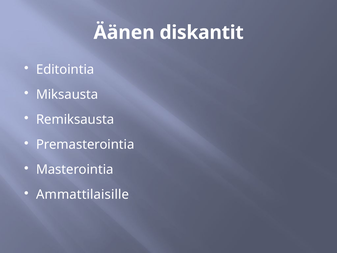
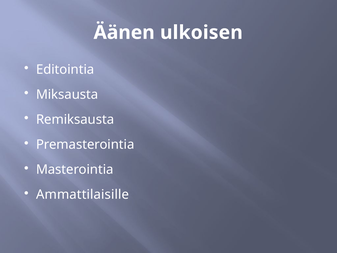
diskantit: diskantit -> ulkoisen
